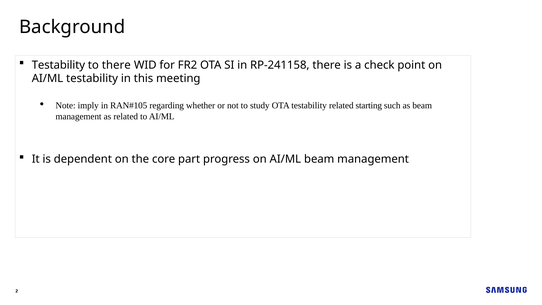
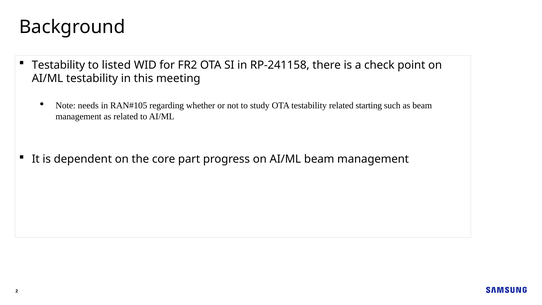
to there: there -> listed
imply: imply -> needs
